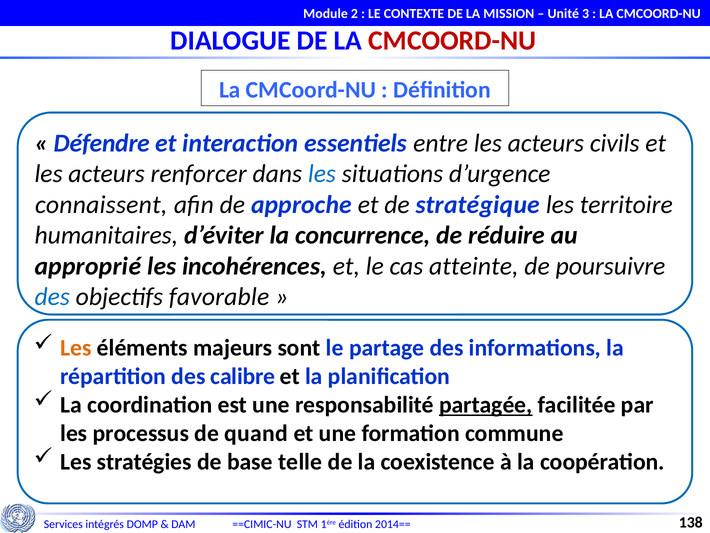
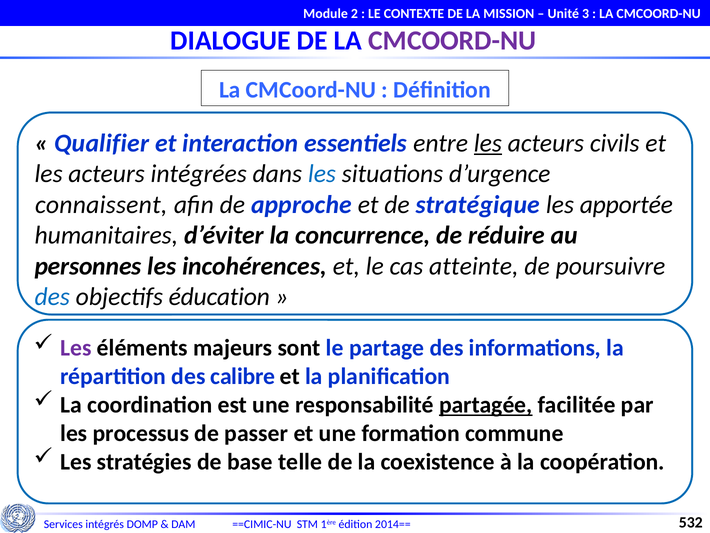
CMCOORD-NU at (452, 41) colour: red -> purple
Défendre: Défendre -> Qualifier
les at (488, 143) underline: none -> present
renforcer: renforcer -> intégrées
territoire: territoire -> apportée
approprié: approprié -> personnes
favorable: favorable -> éducation
Les at (76, 348) colour: orange -> purple
quand: quand -> passer
138: 138 -> 532
